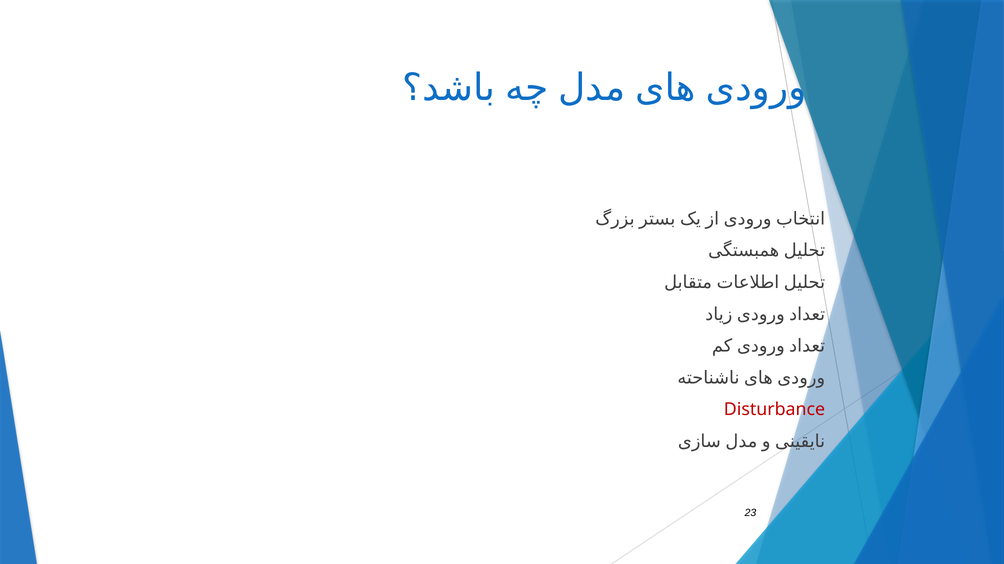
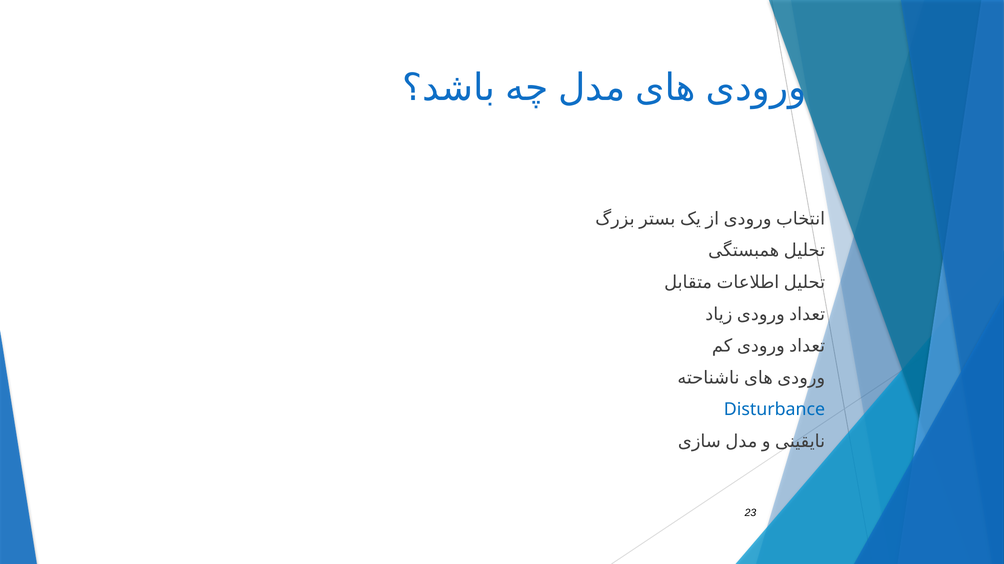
Disturbance colour: red -> blue
